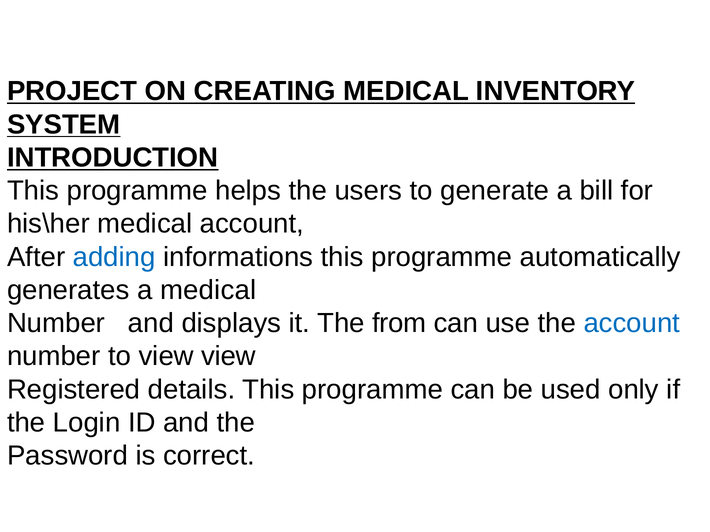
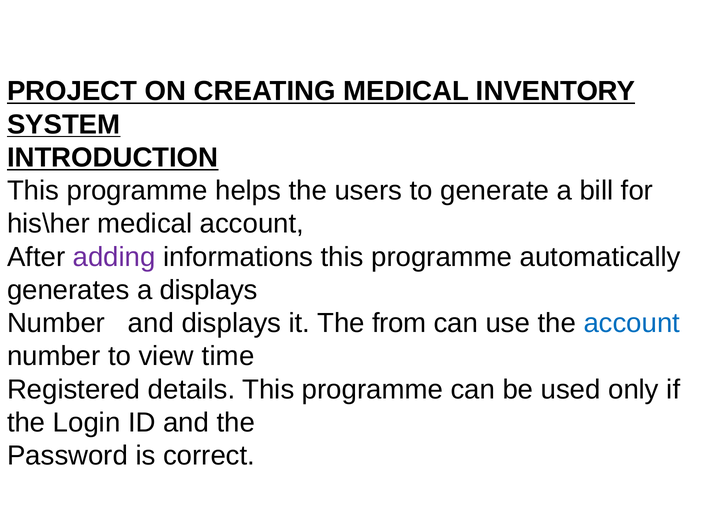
adding colour: blue -> purple
a medical: medical -> displays
view view: view -> time
